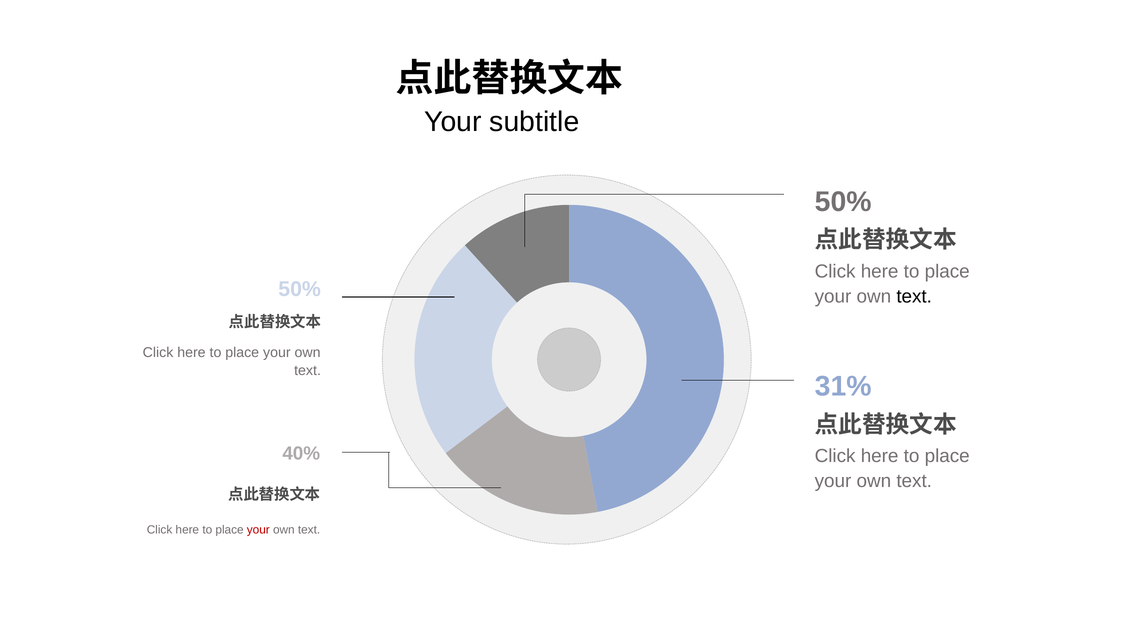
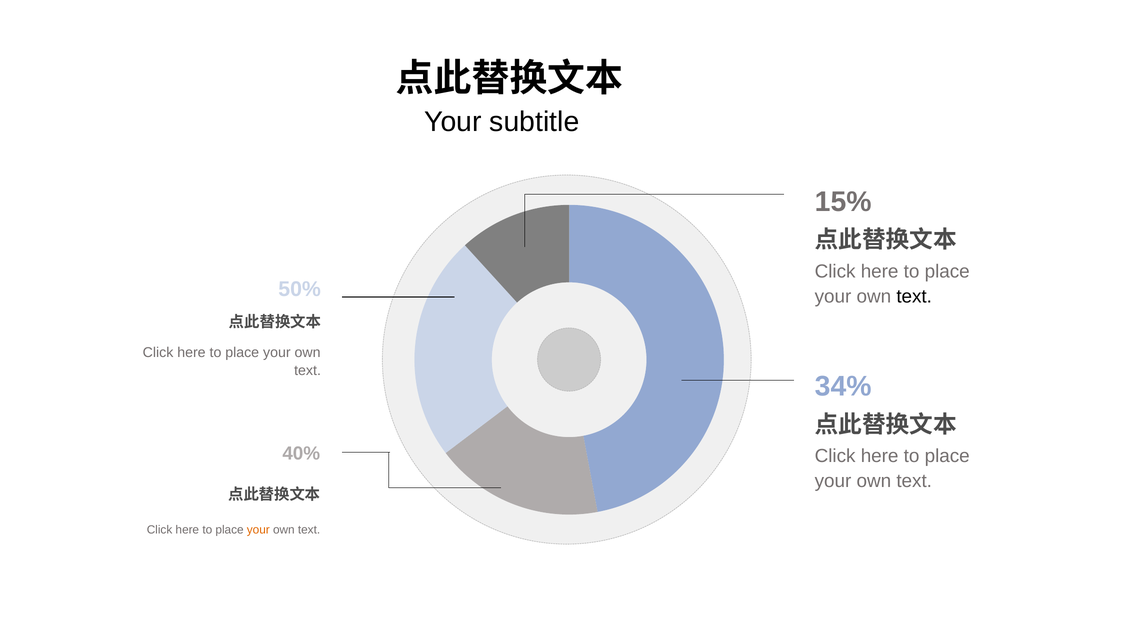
50% at (843, 202): 50% -> 15%
31%: 31% -> 34%
your at (258, 530) colour: red -> orange
